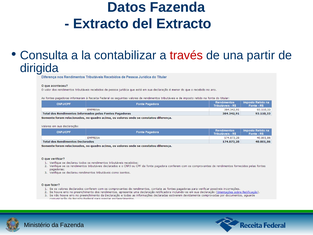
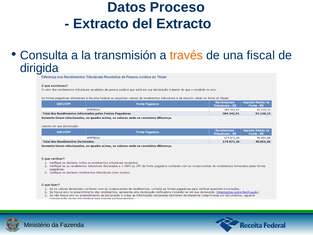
Datos Fazenda: Fazenda -> Proceso
contabilizar: contabilizar -> transmisión
través colour: red -> orange
partir: partir -> fiscal
